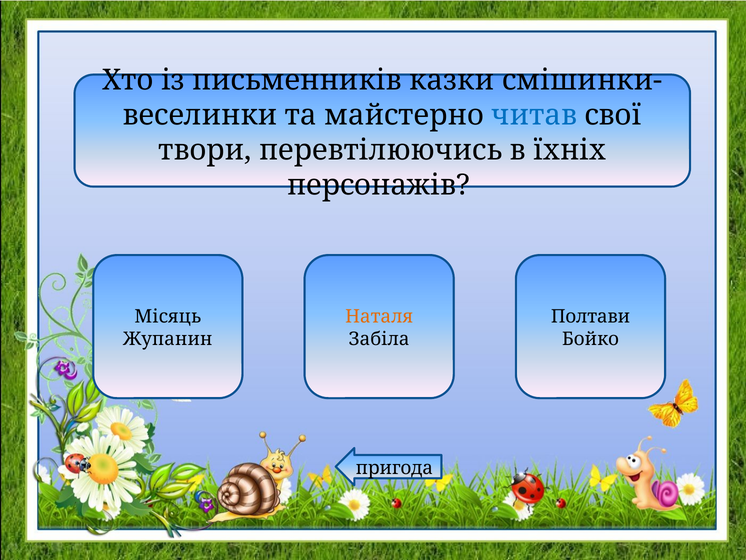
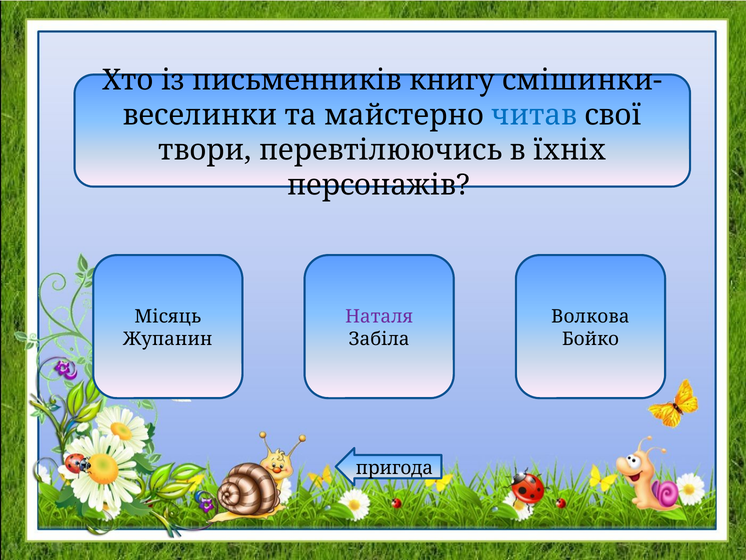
казки: казки -> книгу
Наталя colour: orange -> purple
Полтави: Полтави -> Волкова
